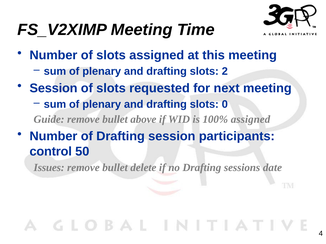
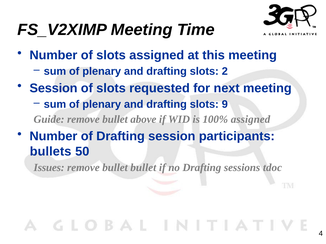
0: 0 -> 9
control: control -> bullets
bullet delete: delete -> bullet
date: date -> tdoc
